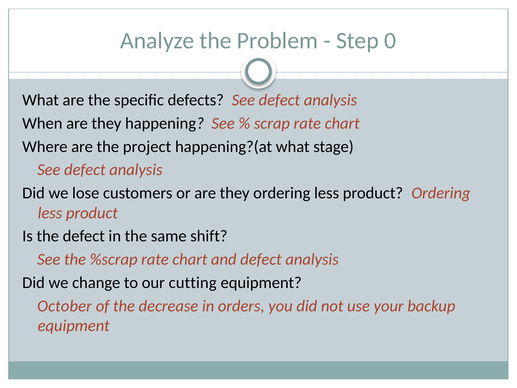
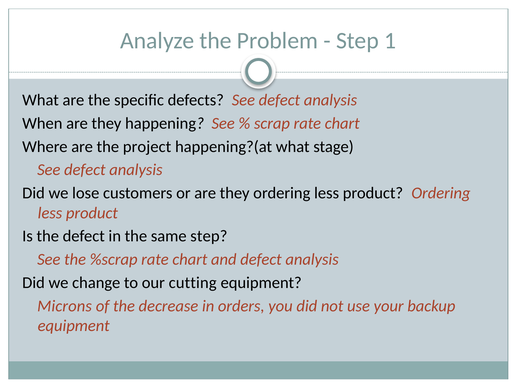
0: 0 -> 1
same shift: shift -> step
October: October -> Microns
